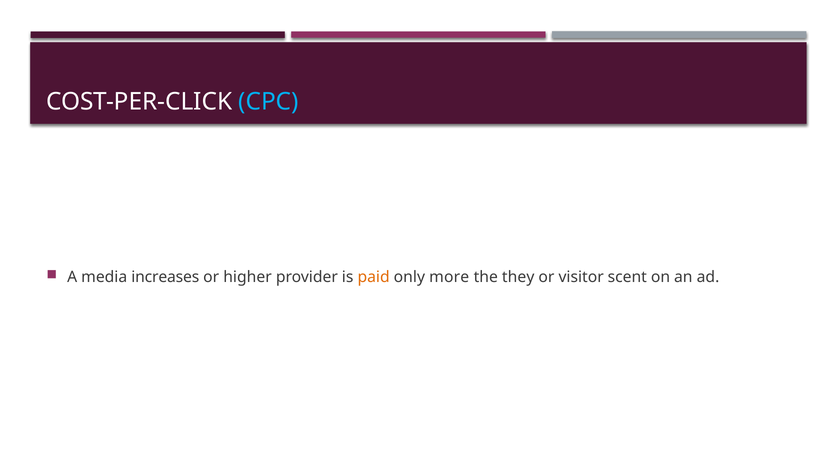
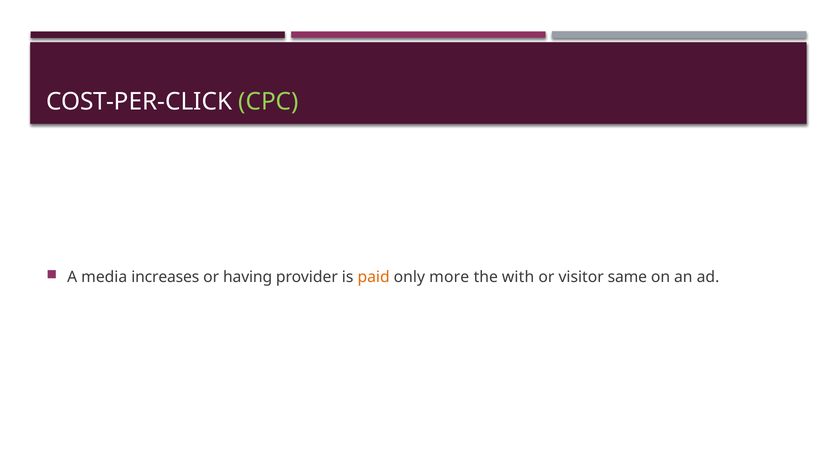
CPC colour: light blue -> light green
higher: higher -> having
they: they -> with
scent: scent -> same
